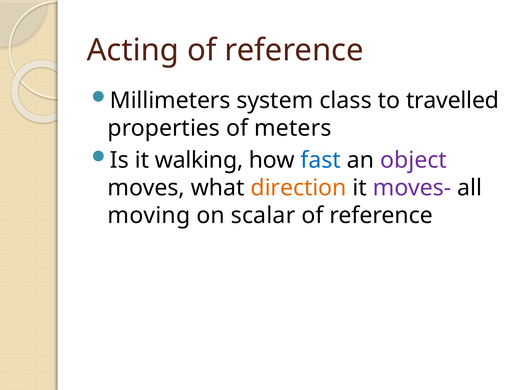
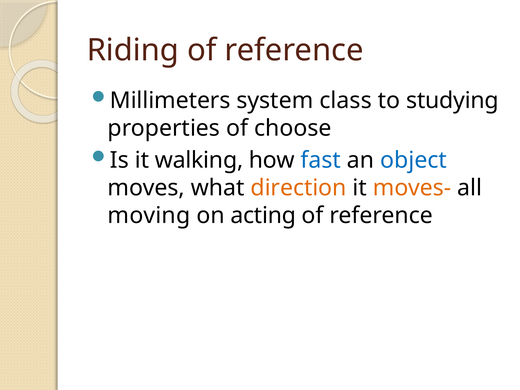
Acting: Acting -> Riding
travelled: travelled -> studying
meters: meters -> choose
object colour: purple -> blue
moves- colour: purple -> orange
scalar: scalar -> acting
